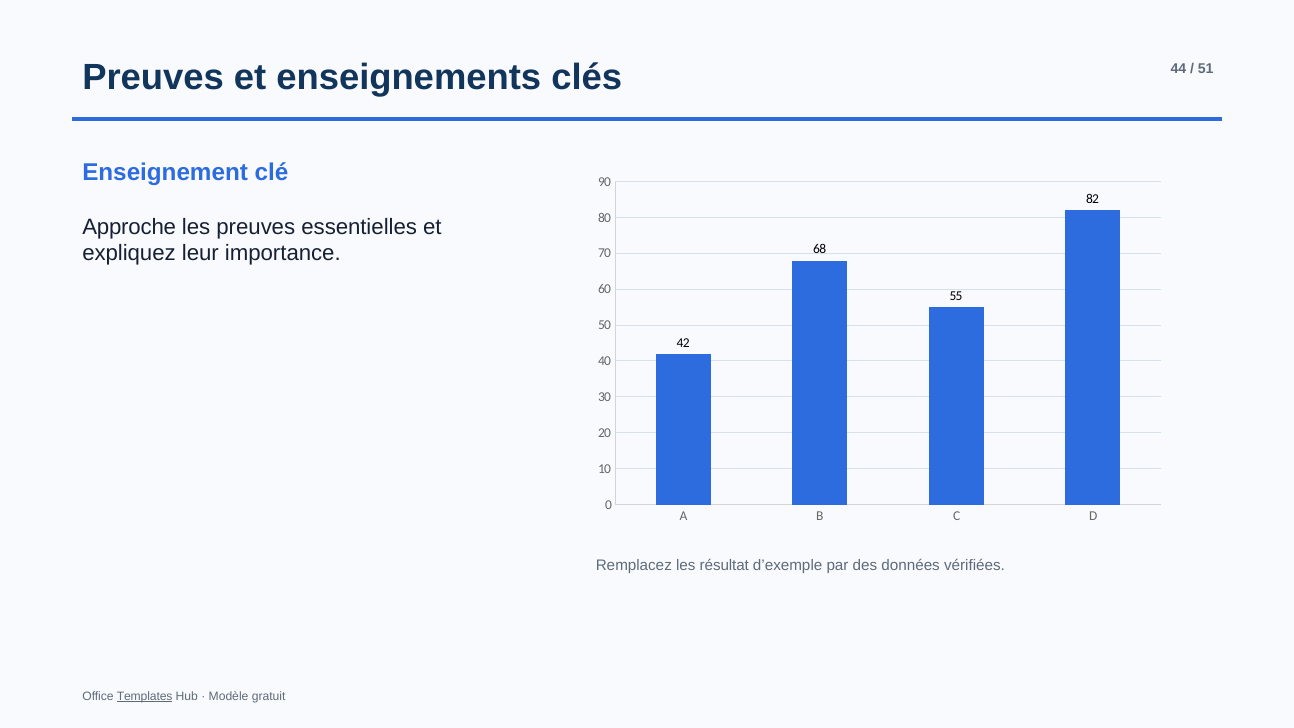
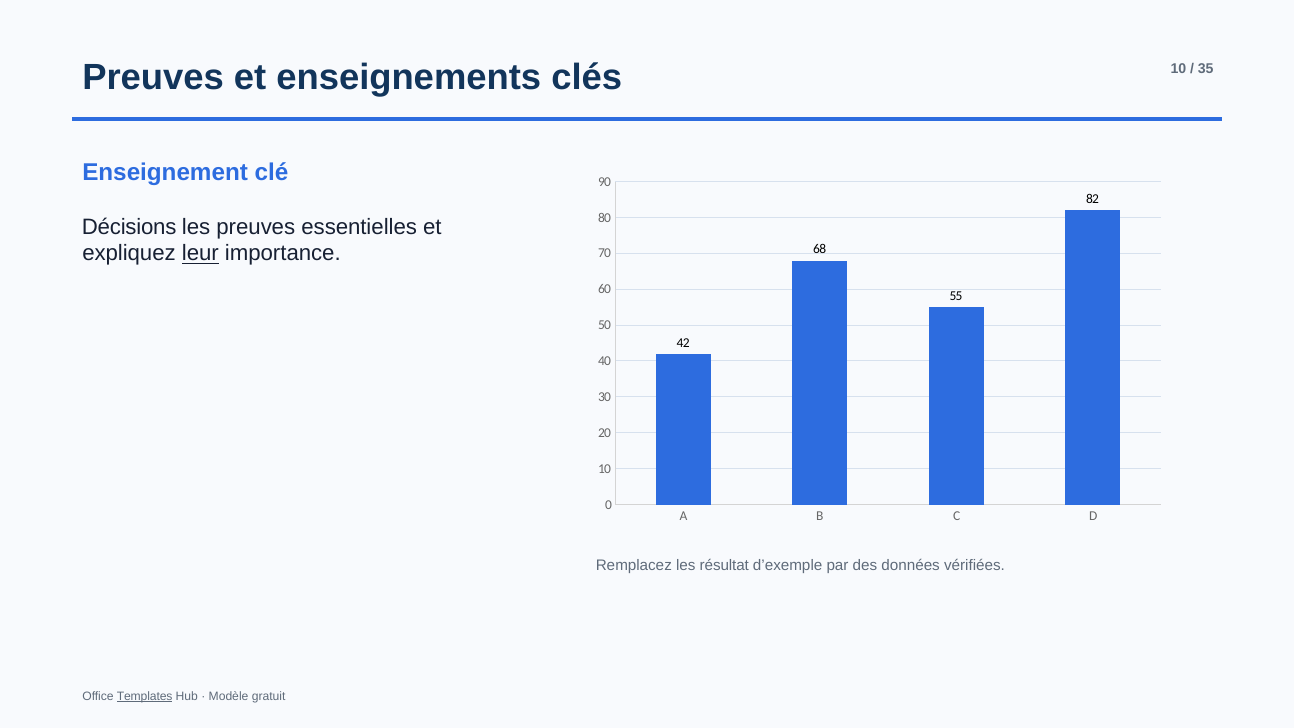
clés 44: 44 -> 10
51: 51 -> 35
Approche: Approche -> Décisions
leur underline: none -> present
